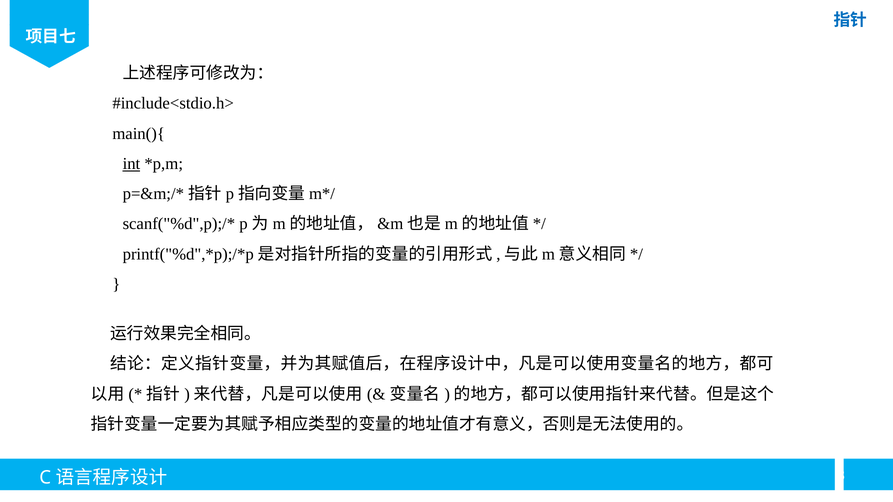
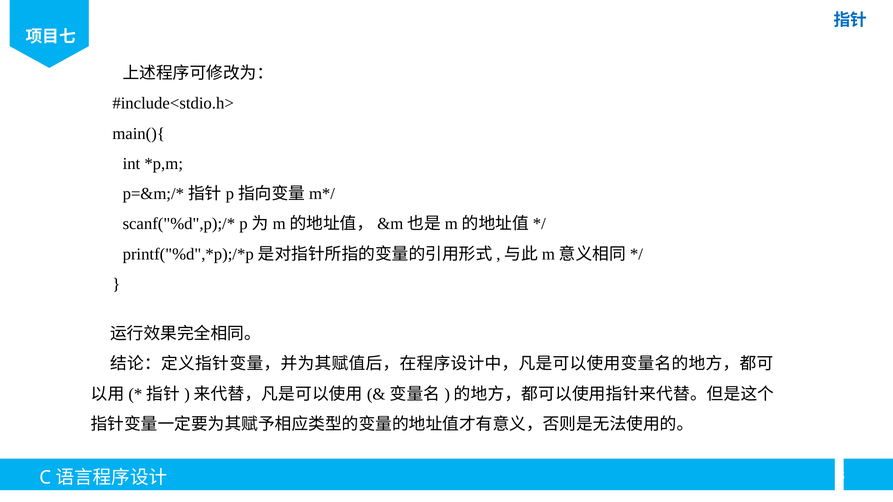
int underline: present -> none
